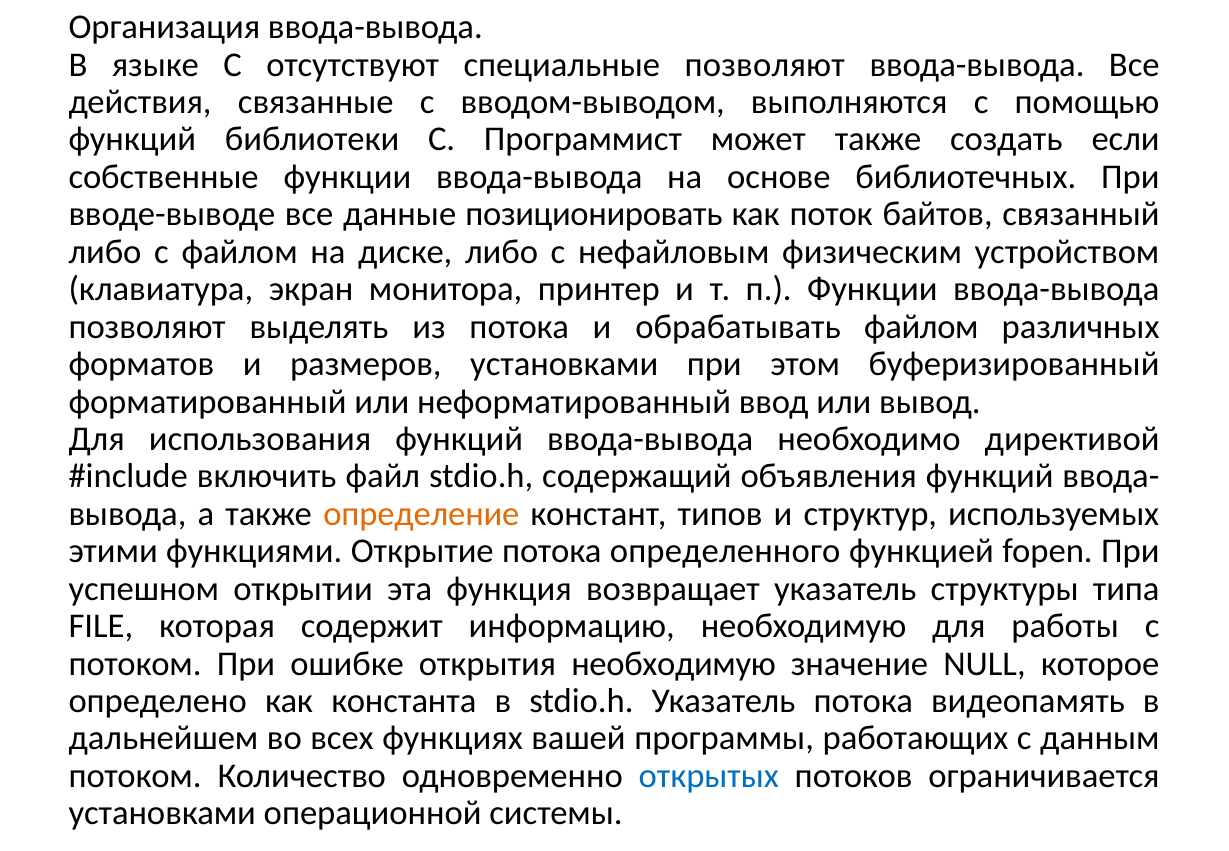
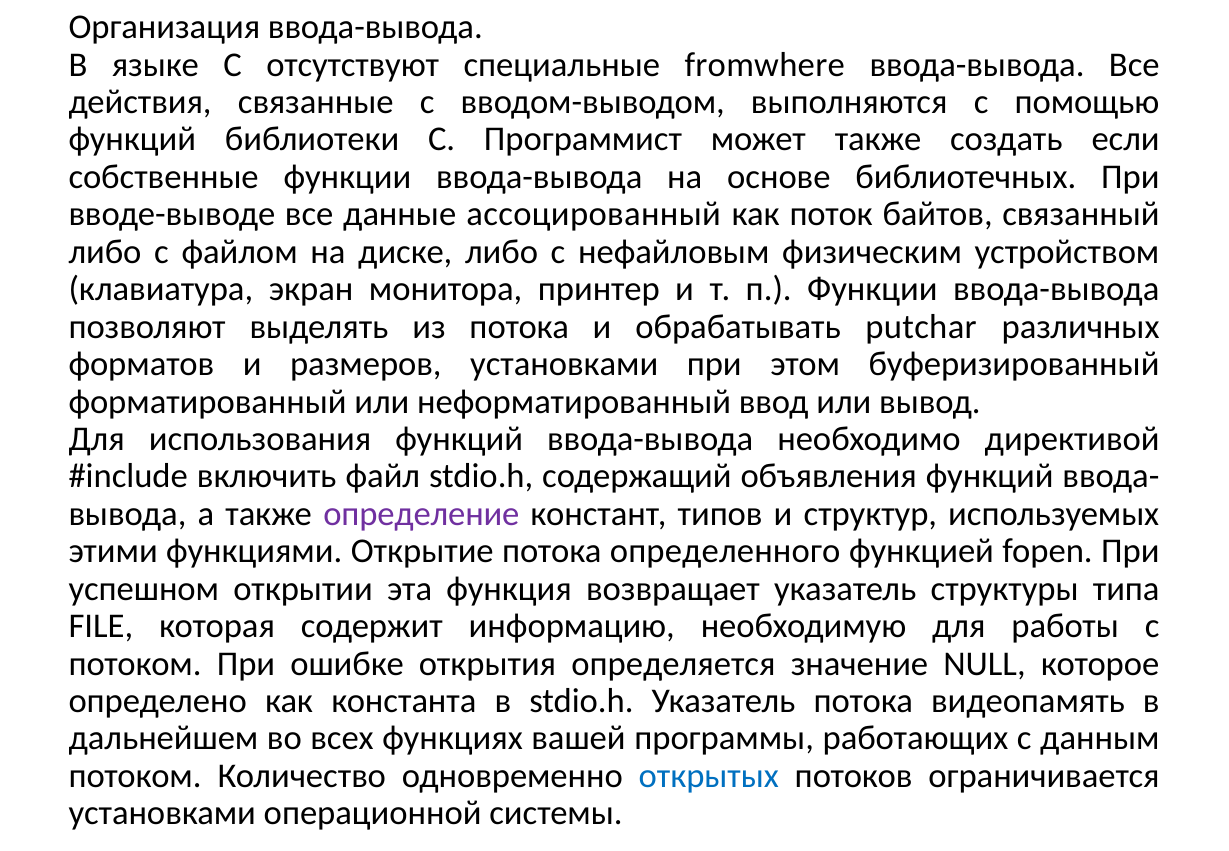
специальные позволяют: позволяют -> fromwhere
позиционировать: позиционировать -> ассоцированный
обрабатывать файлом: файлом -> putchar
определение colour: orange -> purple
открытия необходимую: необходимую -> определяется
